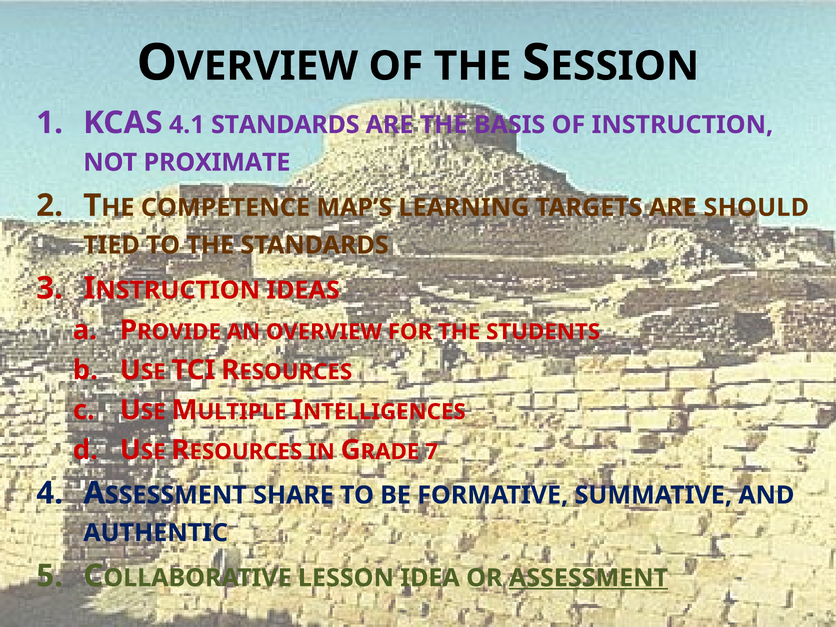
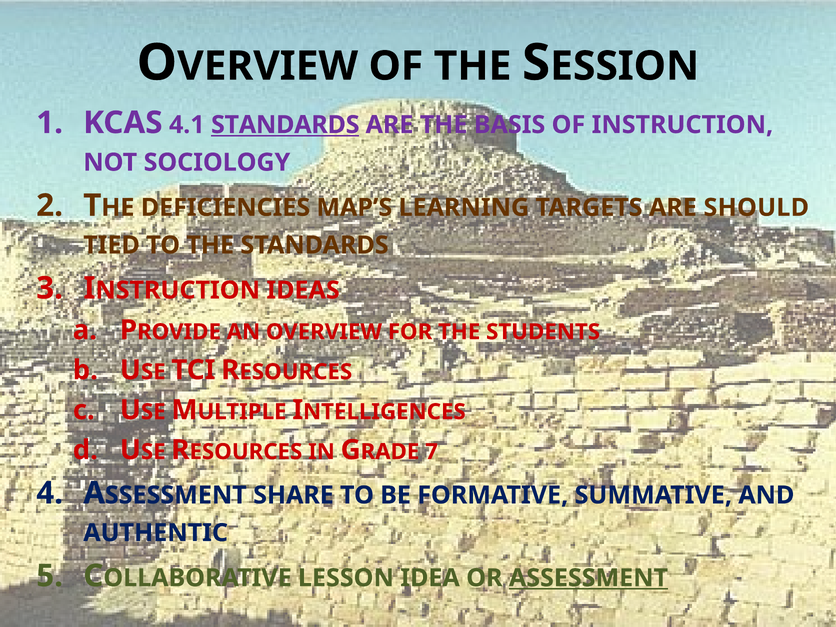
STANDARDS at (285, 125) underline: none -> present
PROXIMATE: PROXIMATE -> SOCIOLOGY
COMPETENCE: COMPETENCE -> DEFICIENCIES
